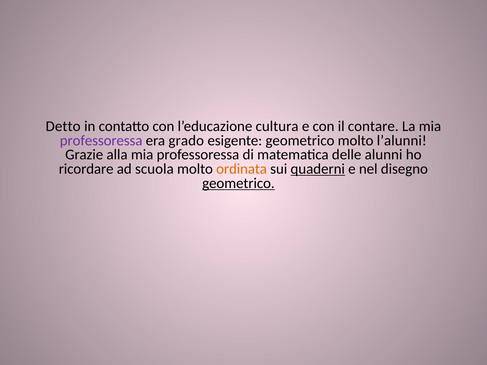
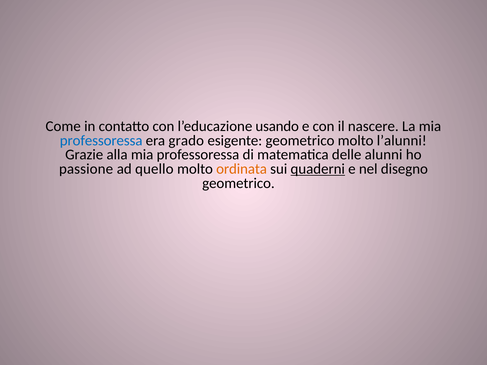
Detto: Detto -> Come
cultura: cultura -> usando
contare: contare -> nascere
professoressa at (101, 141) colour: purple -> blue
ricordare: ricordare -> passione
scuola: scuola -> quello
geometrico at (238, 183) underline: present -> none
